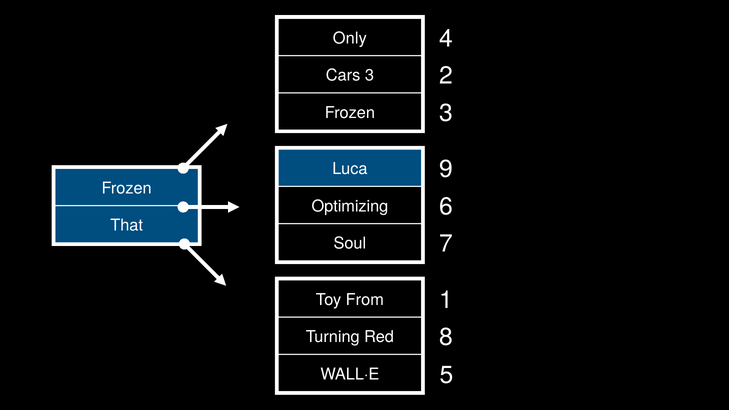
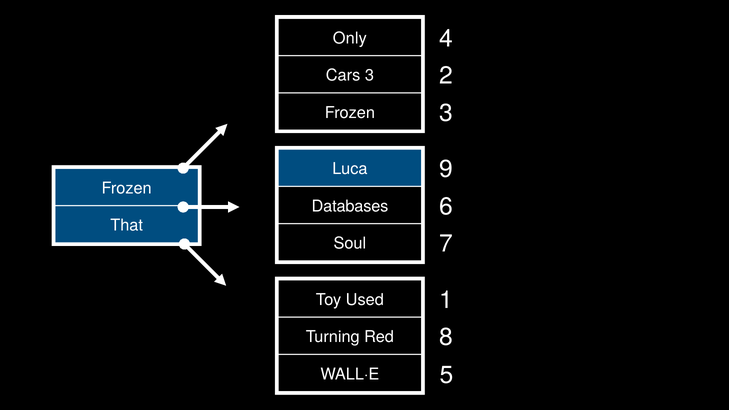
Optimizing: Optimizing -> Databases
From: From -> Used
